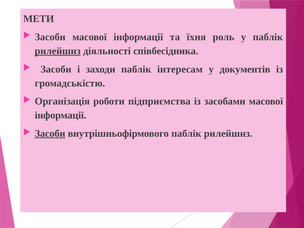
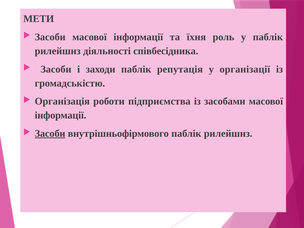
рилейшнз at (58, 51) underline: present -> none
інтересам: інтересам -> репутація
документів: документів -> організації
